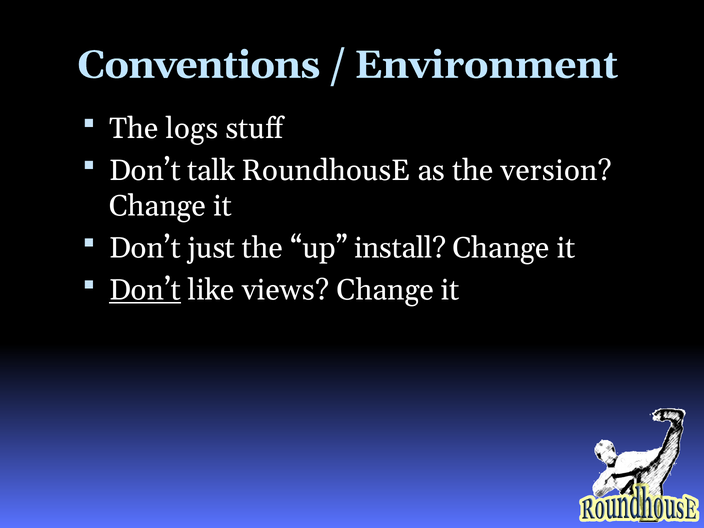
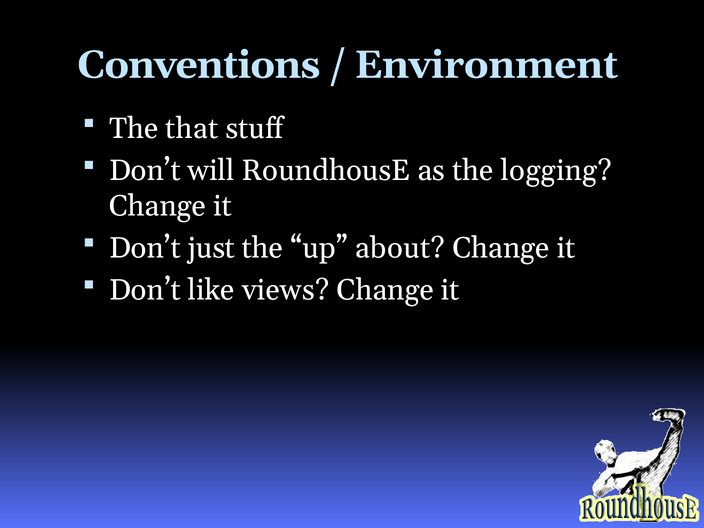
logs: logs -> that
talk: talk -> will
version: version -> logging
install: install -> about
Don’t at (145, 290) underline: present -> none
